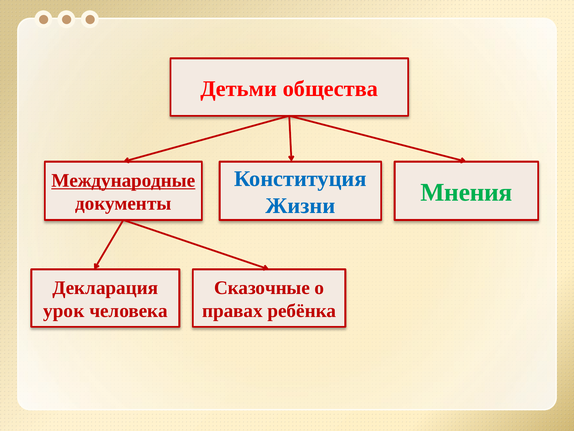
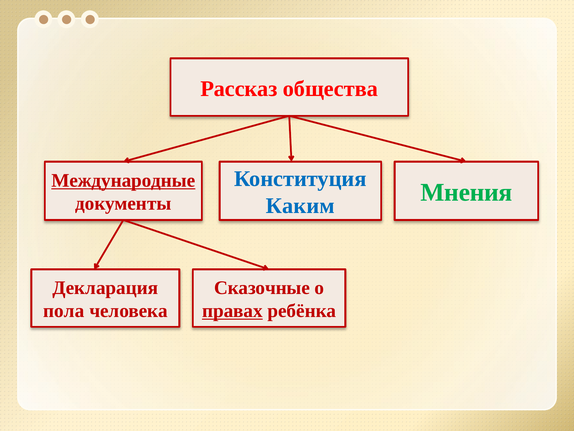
Детьми: Детьми -> Рассказ
Жизни: Жизни -> Каким
урок: урок -> пола
правах underline: none -> present
